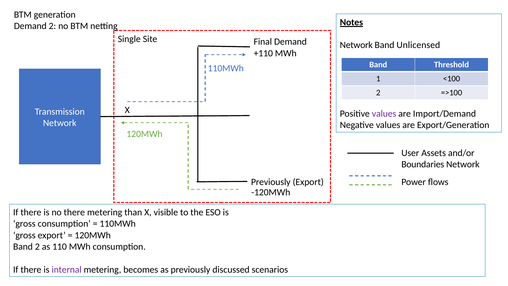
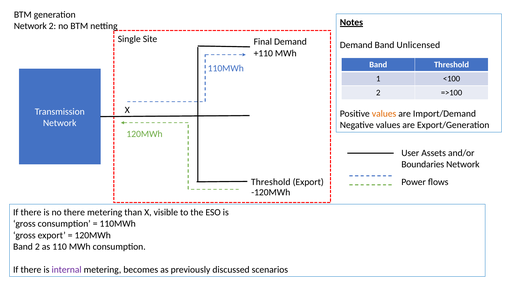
Demand at (30, 26): Demand -> Network
Network at (356, 45): Network -> Demand
values at (384, 114) colour: purple -> orange
Previously at (271, 182): Previously -> Threshold
